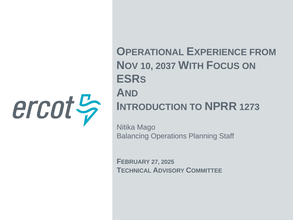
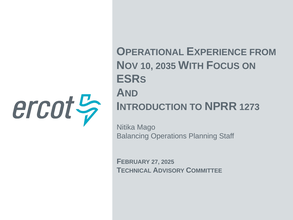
2037: 2037 -> 2035
